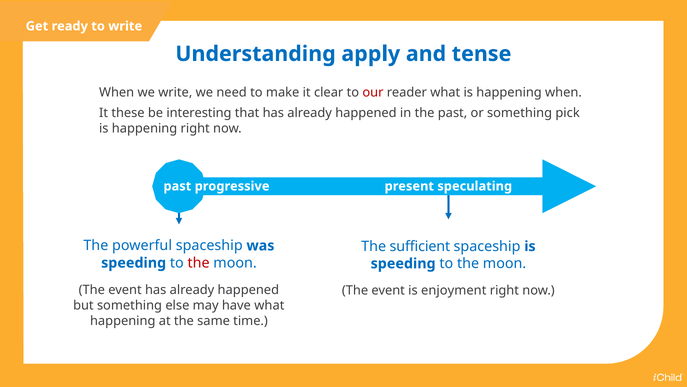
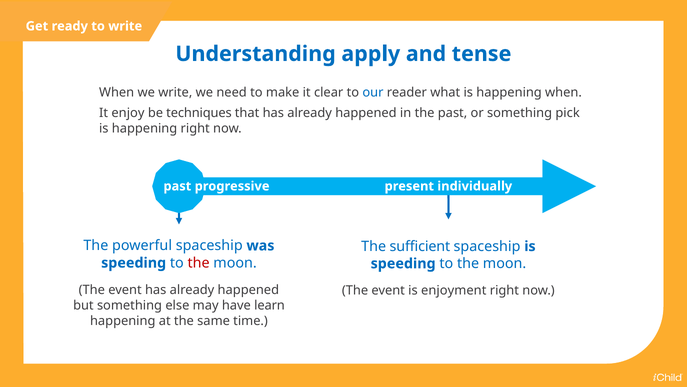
our colour: red -> blue
these: these -> enjoy
interesting: interesting -> techniques
speculating: speculating -> individually
have what: what -> learn
